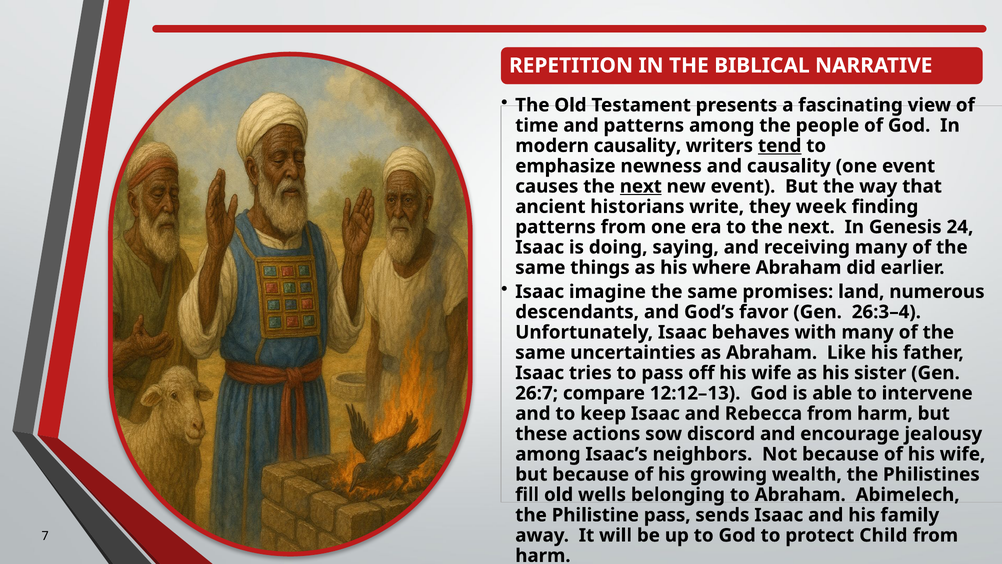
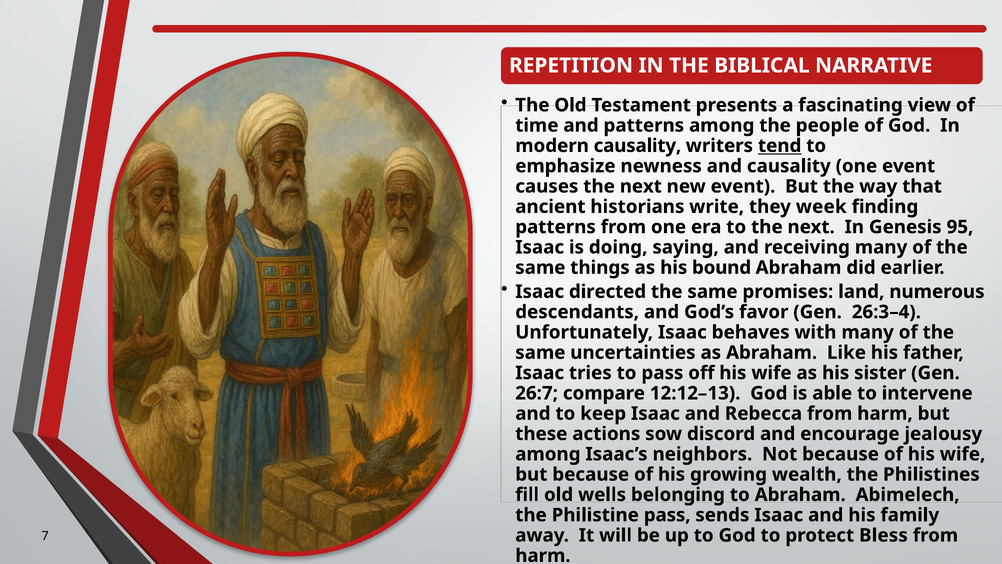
next at (641, 186) underline: present -> none
24: 24 -> 95
where: where -> bound
imagine: imagine -> directed
Child: Child -> Bless
